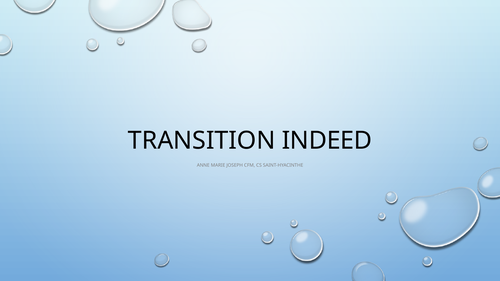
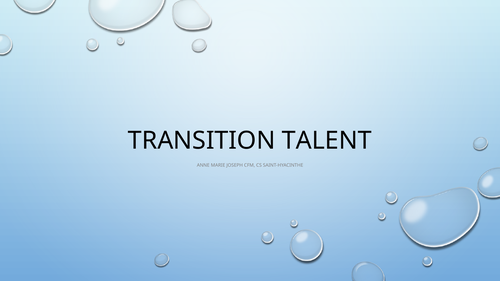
INDEED: INDEED -> TALENT
